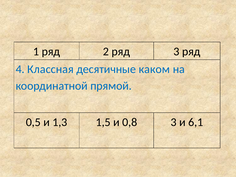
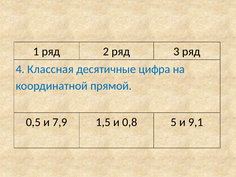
каком: каком -> цифра
1,3: 1,3 -> 7,9
0,8 3: 3 -> 5
6,1: 6,1 -> 9,1
